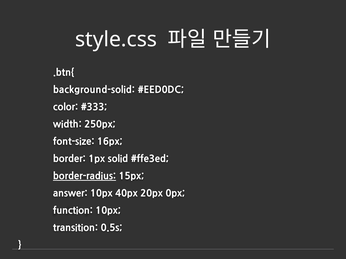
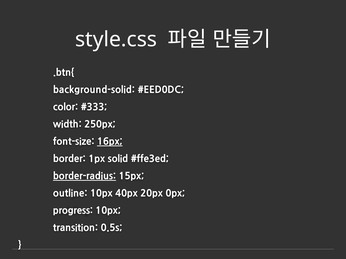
16px underline: none -> present
answer: answer -> outline
function: function -> progress
